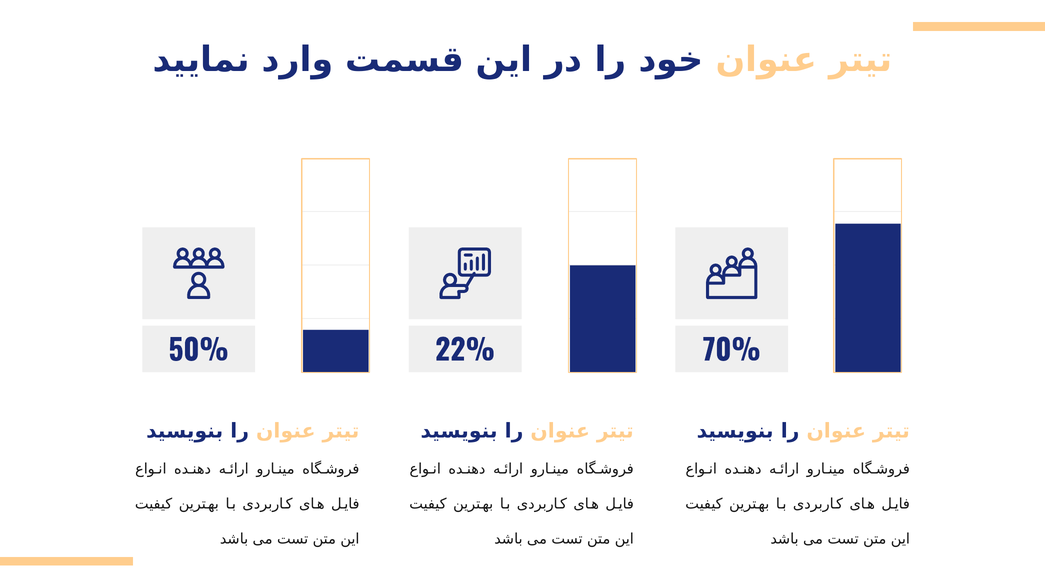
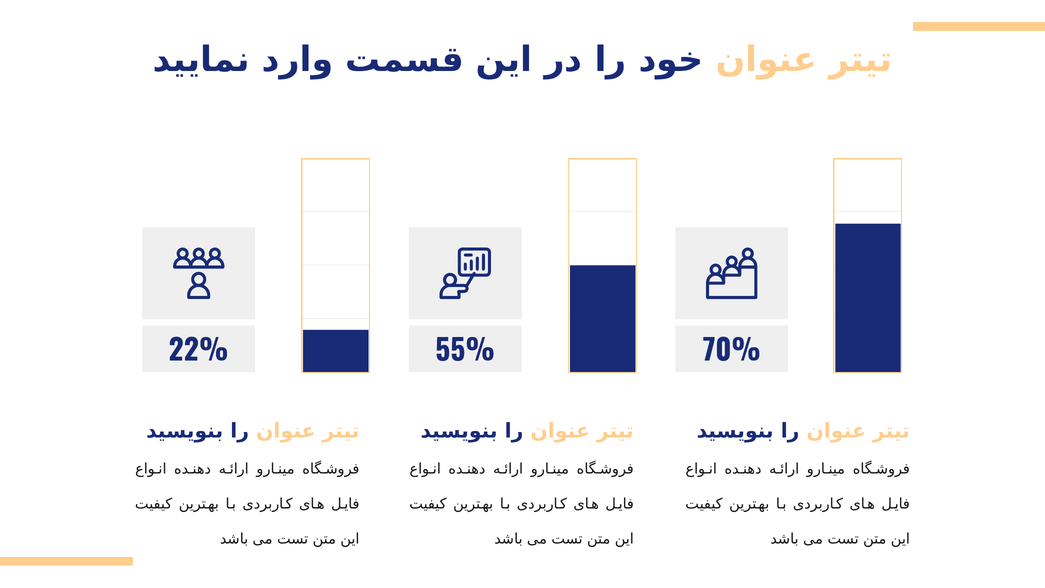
50%: 50% -> 22%
22%: 22% -> 55%
